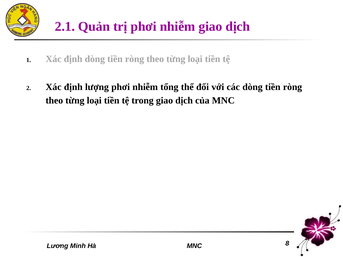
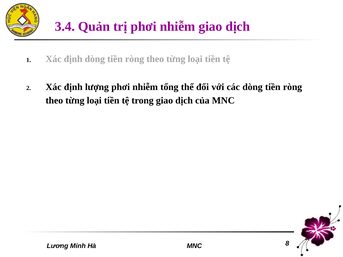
2.1: 2.1 -> 3.4
